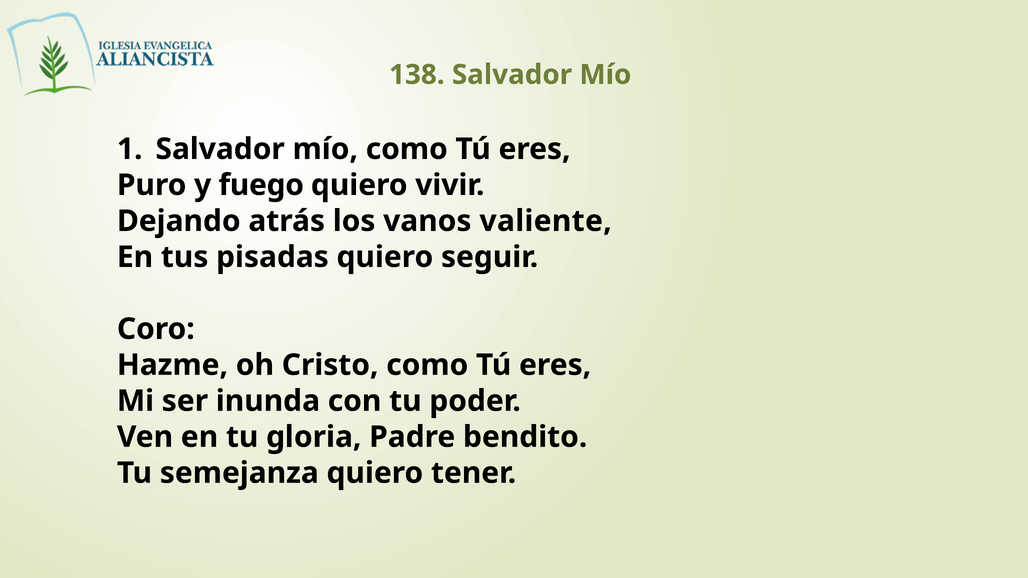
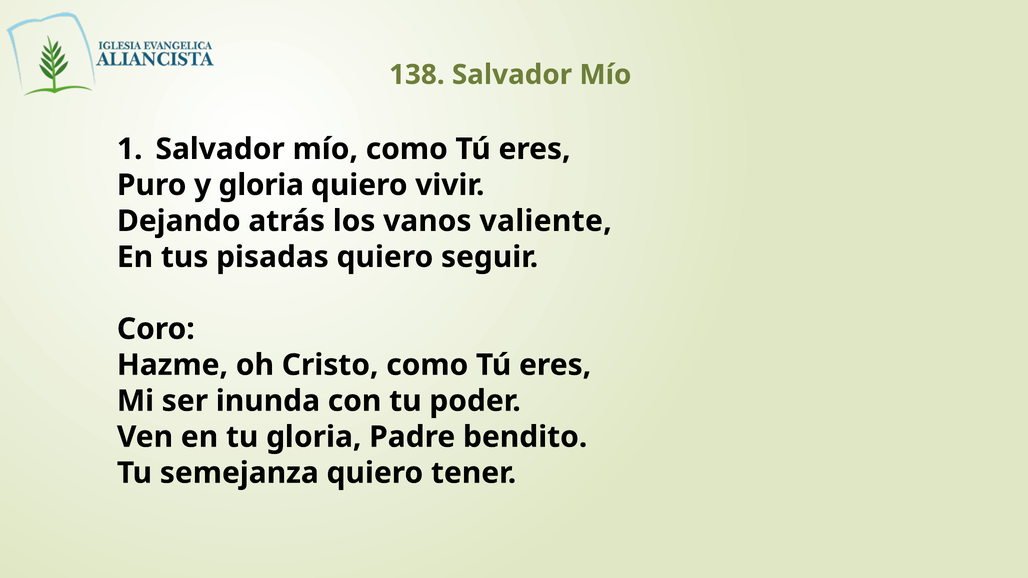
y fuego: fuego -> gloria
